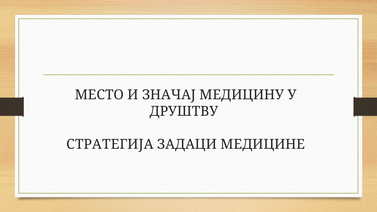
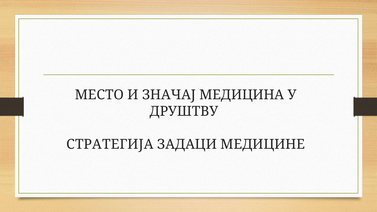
МЕДИЦИНУ: МЕДИЦИНУ -> МЕДИЦИНА
